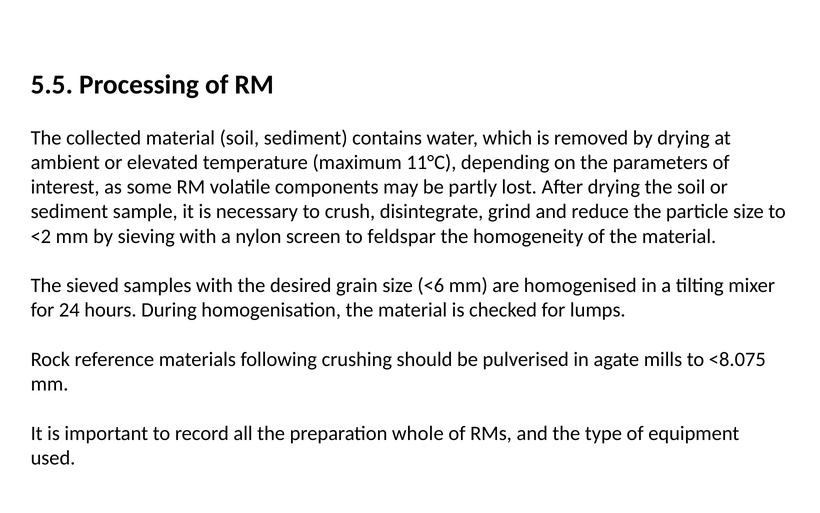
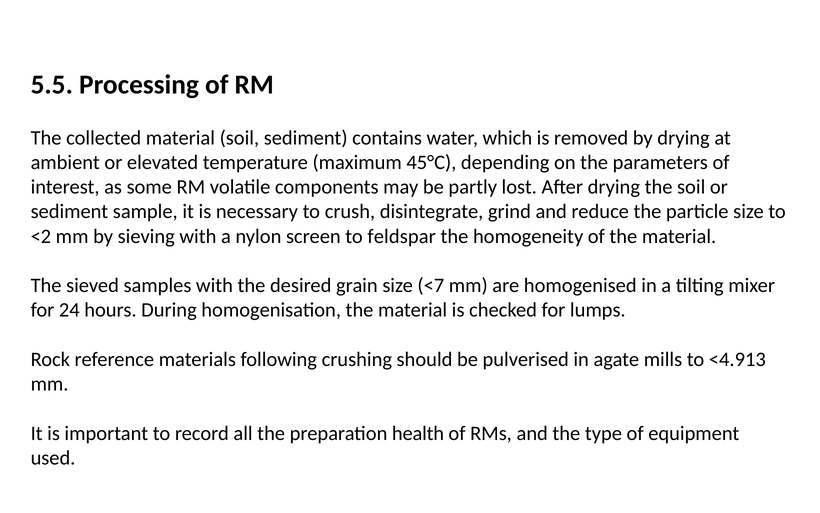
11°C: 11°C -> 45°C
<6: <6 -> <7
<8.075: <8.075 -> <4.913
whole: whole -> health
